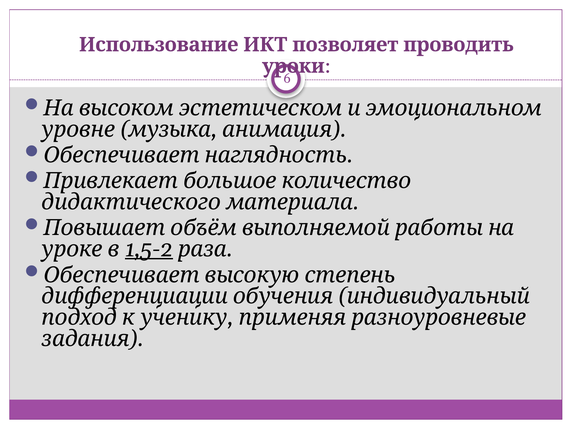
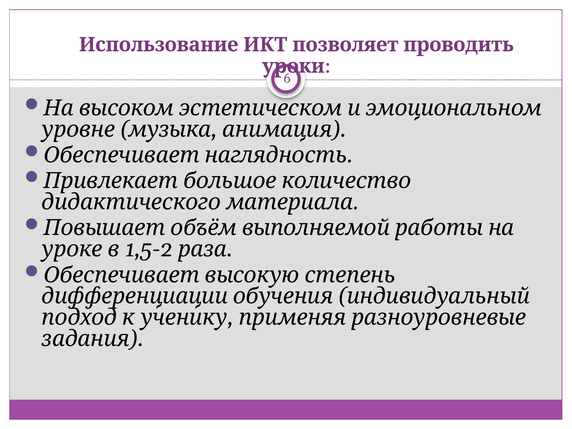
1,5-2 underline: present -> none
